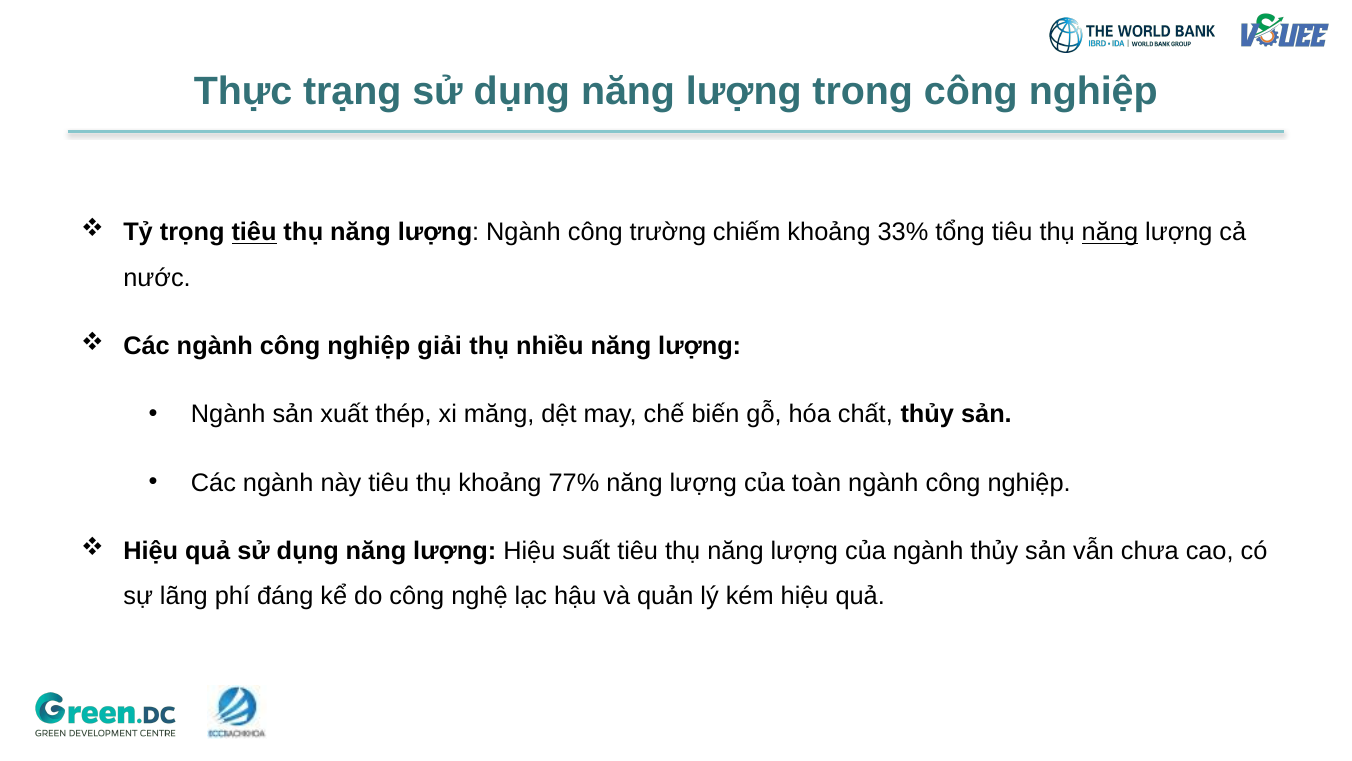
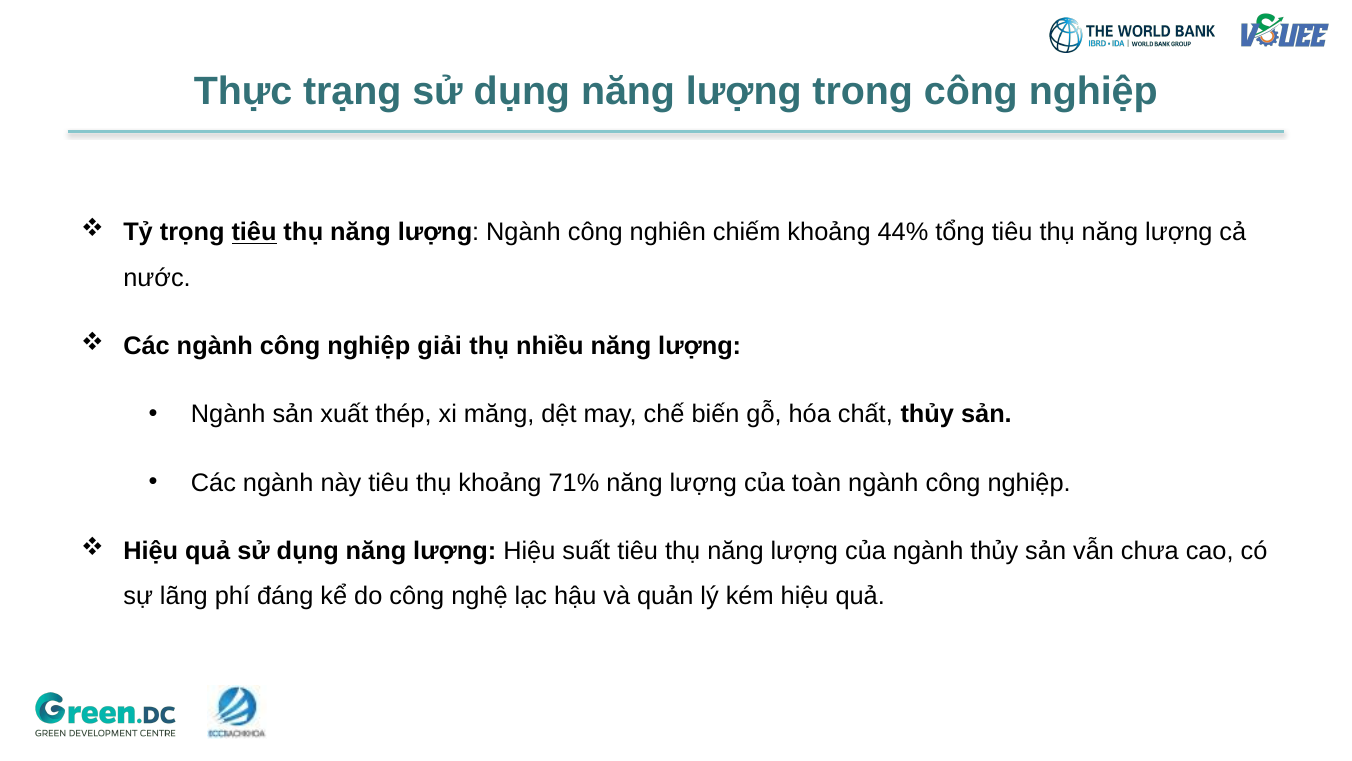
trường: trường -> nghiên
33%: 33% -> 44%
năng at (1110, 232) underline: present -> none
77%: 77% -> 71%
